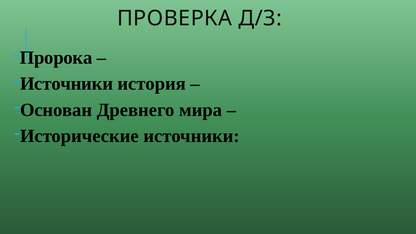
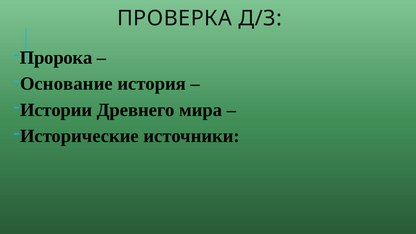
Источники at (67, 84): Источники -> Основание
Основан: Основан -> Истории
